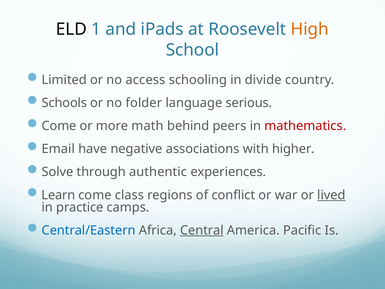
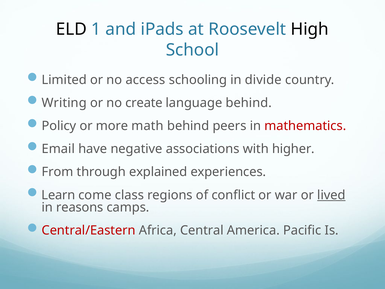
High colour: orange -> black
Schools: Schools -> Writing
folder: folder -> create
language serious: serious -> behind
Come at (59, 126): Come -> Policy
Solve: Solve -> From
authentic: authentic -> explained
practice: practice -> reasons
Central/Eastern colour: blue -> red
Central underline: present -> none
